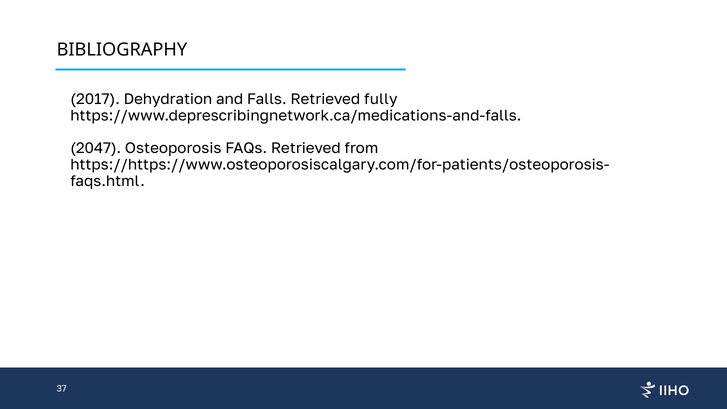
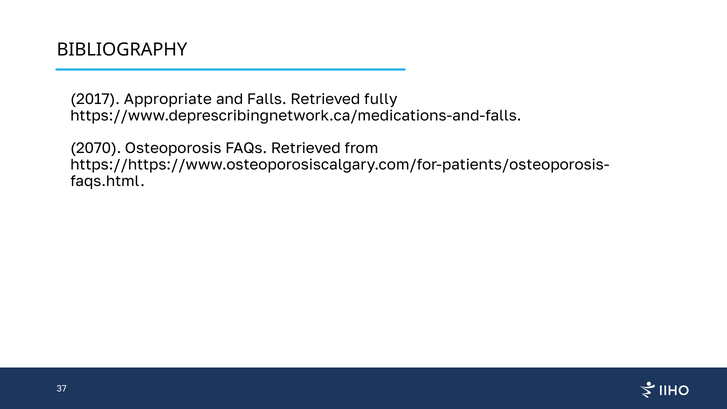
Dehydration: Dehydration -> Appropriate
2047: 2047 -> 2070
